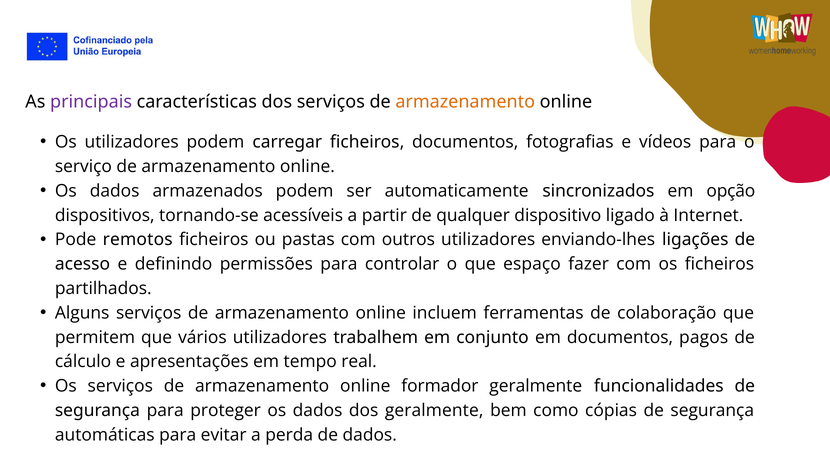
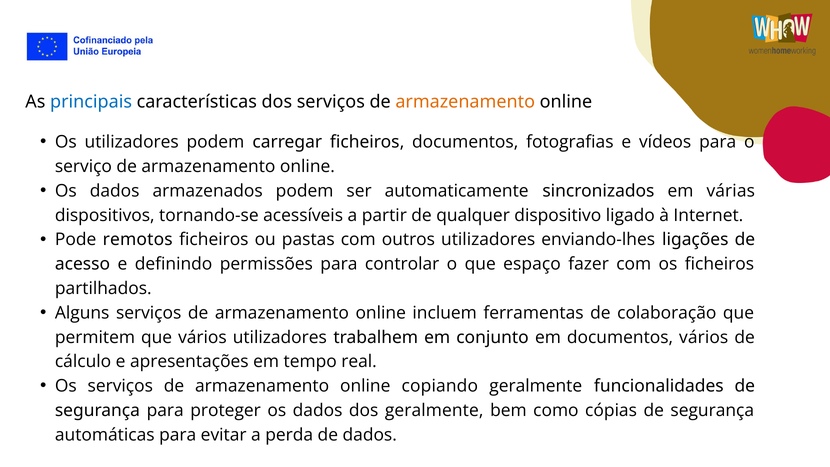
principais colour: purple -> blue
opção: opção -> várias
documentos pagos: pagos -> vários
formador: formador -> copiando
